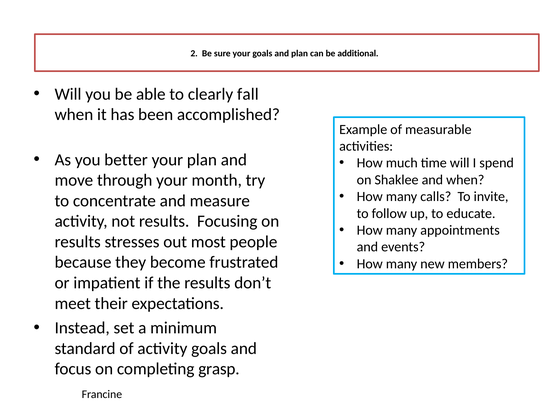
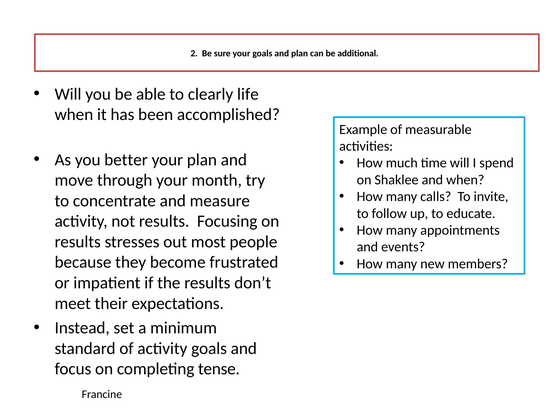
fall: fall -> life
grasp: grasp -> tense
